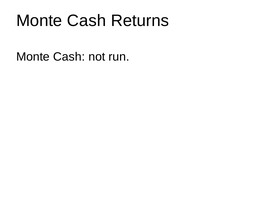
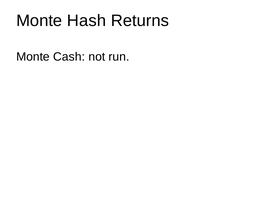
Cash at (87, 21): Cash -> Hash
